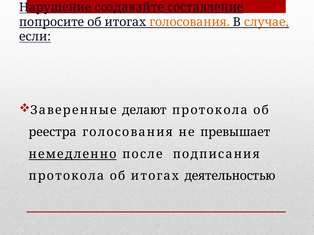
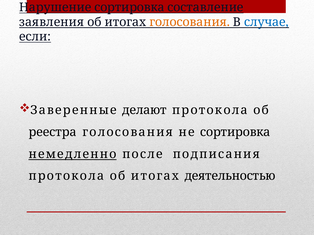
Нарушение создавайте: создавайте -> сортировка
попросите: попросите -> заявления
случае colour: orange -> blue
не превышает: превышает -> сортировка
